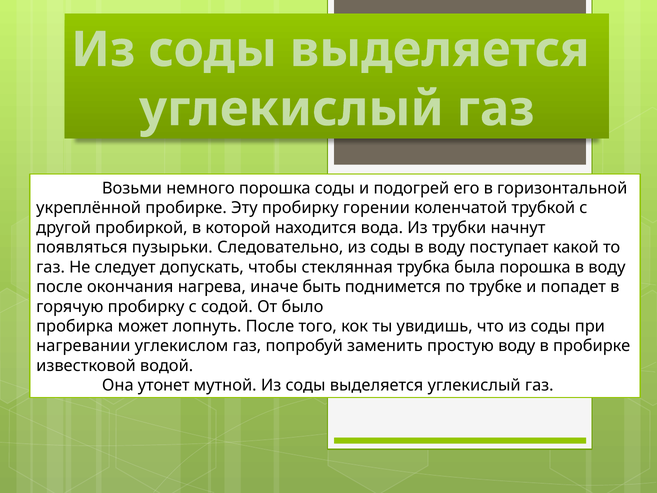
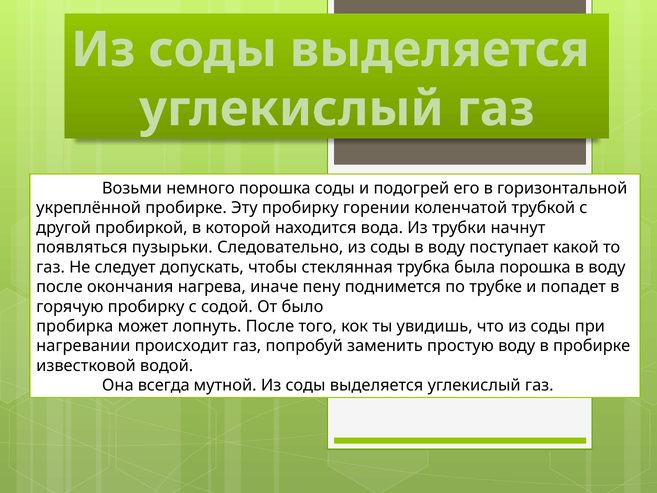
быть: быть -> пену
углекислом: углекислом -> происходит
утонет: утонет -> всегда
